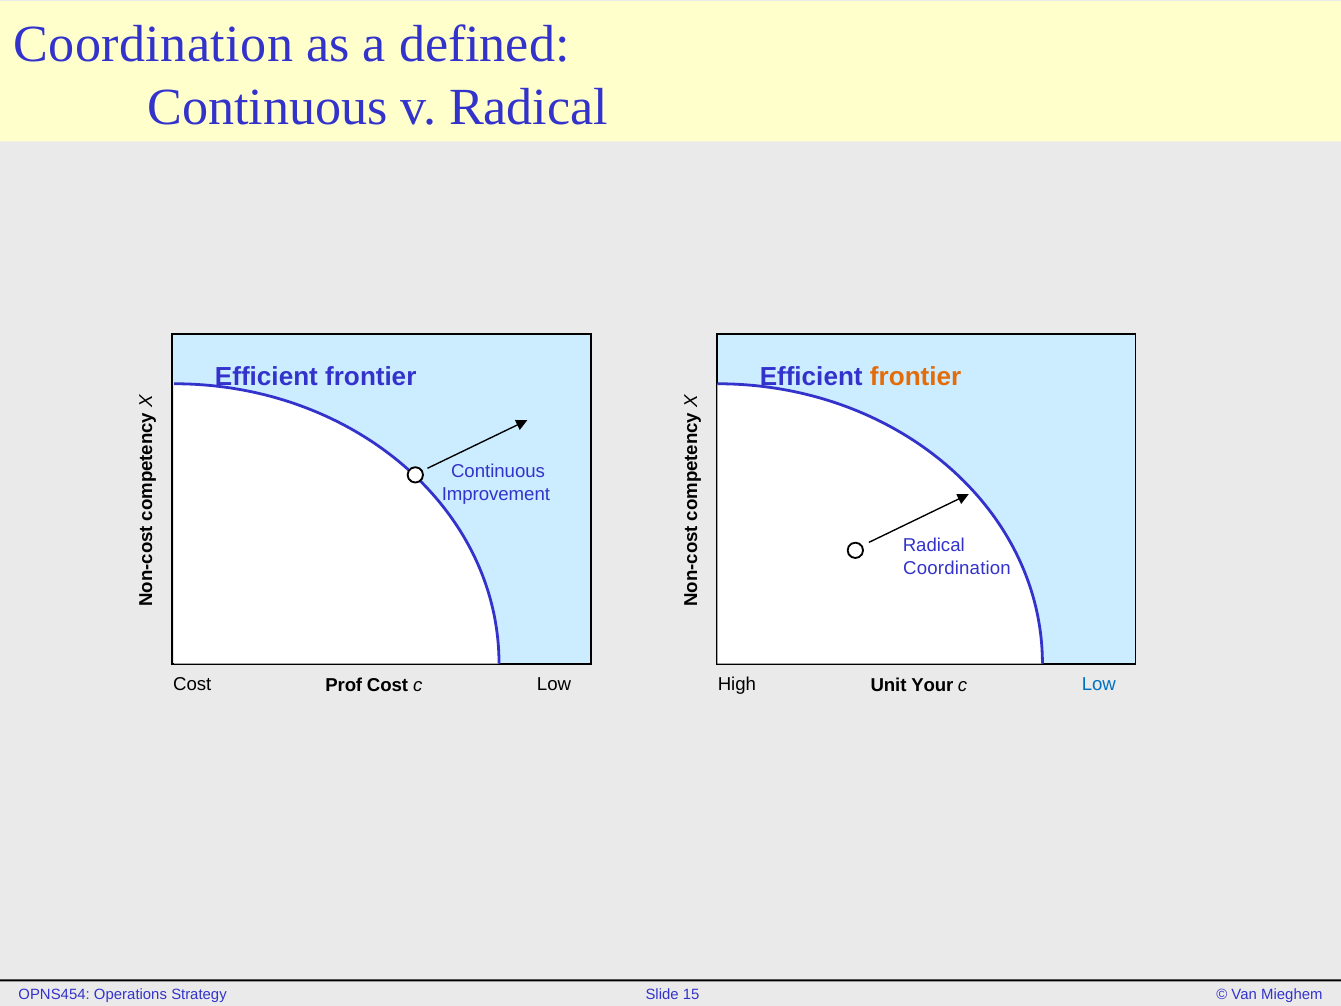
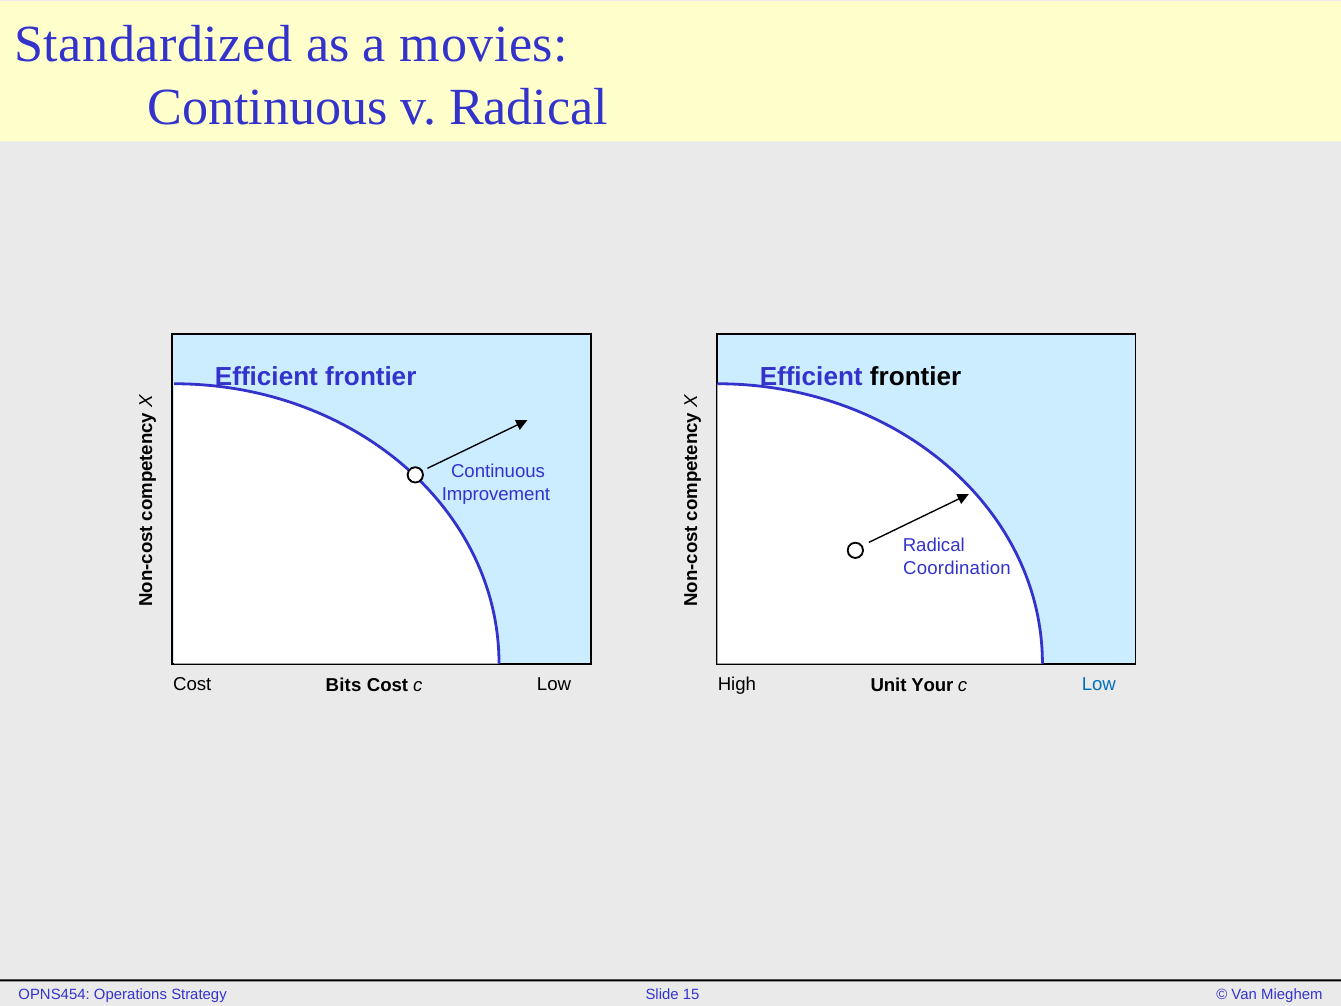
Coordination at (153, 44): Coordination -> Standardized
defined: defined -> movies
frontier at (916, 377) colour: orange -> black
Prof: Prof -> Bits
